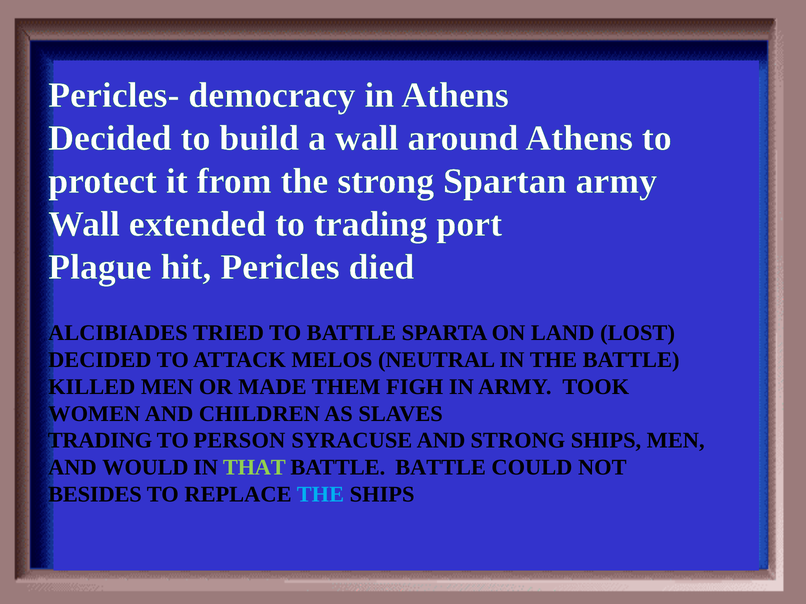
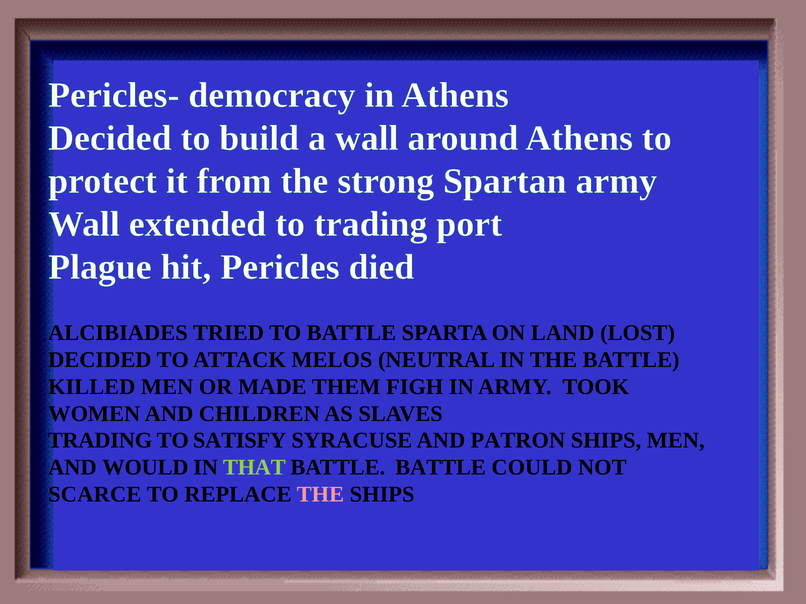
PERSON: PERSON -> SATISFY
AND STRONG: STRONG -> PATRON
BESIDES: BESIDES -> SCARCE
THE at (320, 495) colour: light blue -> pink
